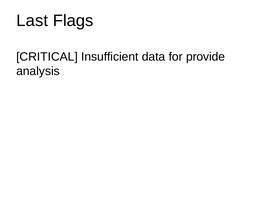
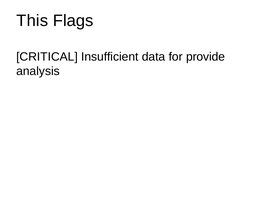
Last: Last -> This
